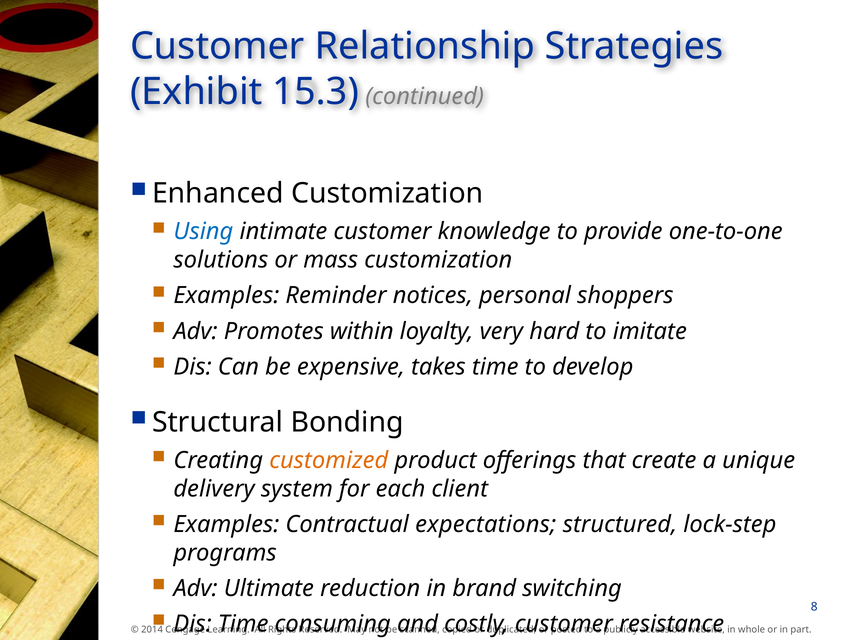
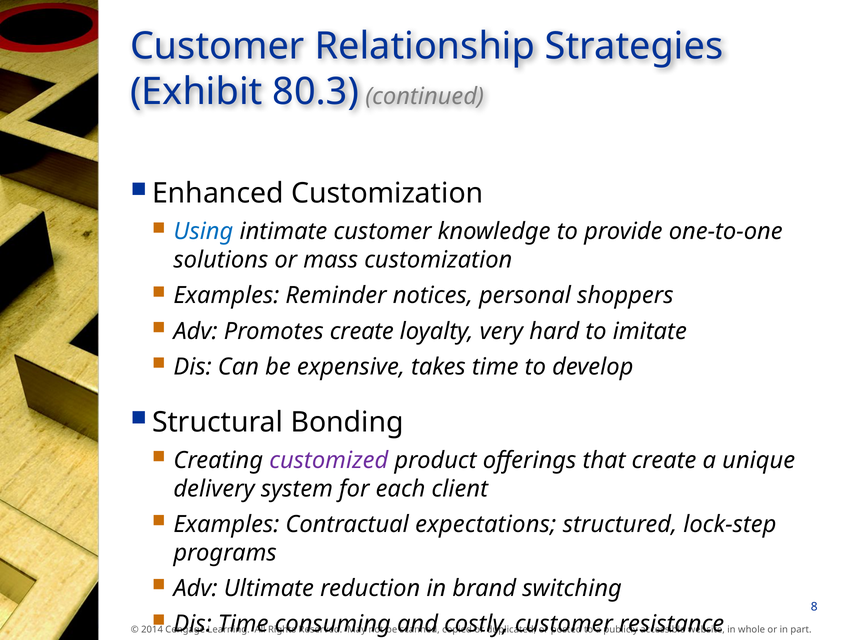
15.3: 15.3 -> 80.3
Promotes within: within -> create
customized colour: orange -> purple
